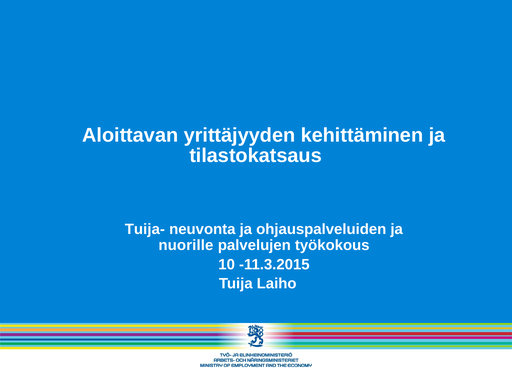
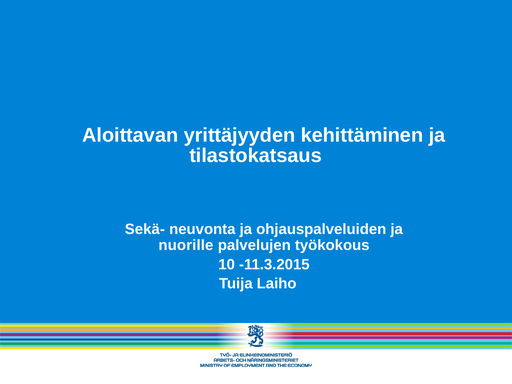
Tuija-: Tuija- -> Sekä-
